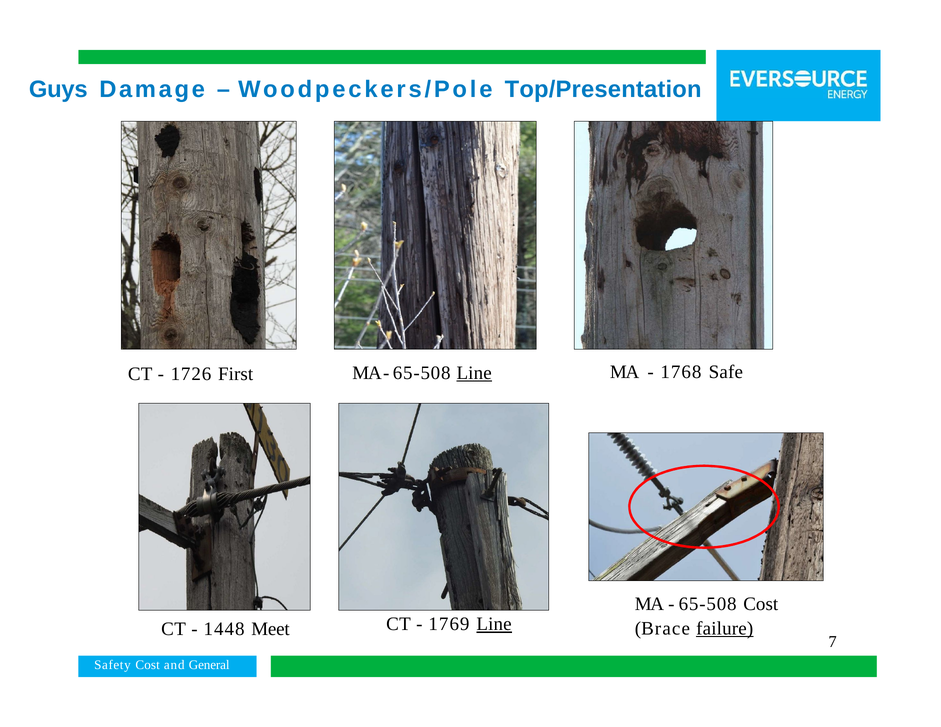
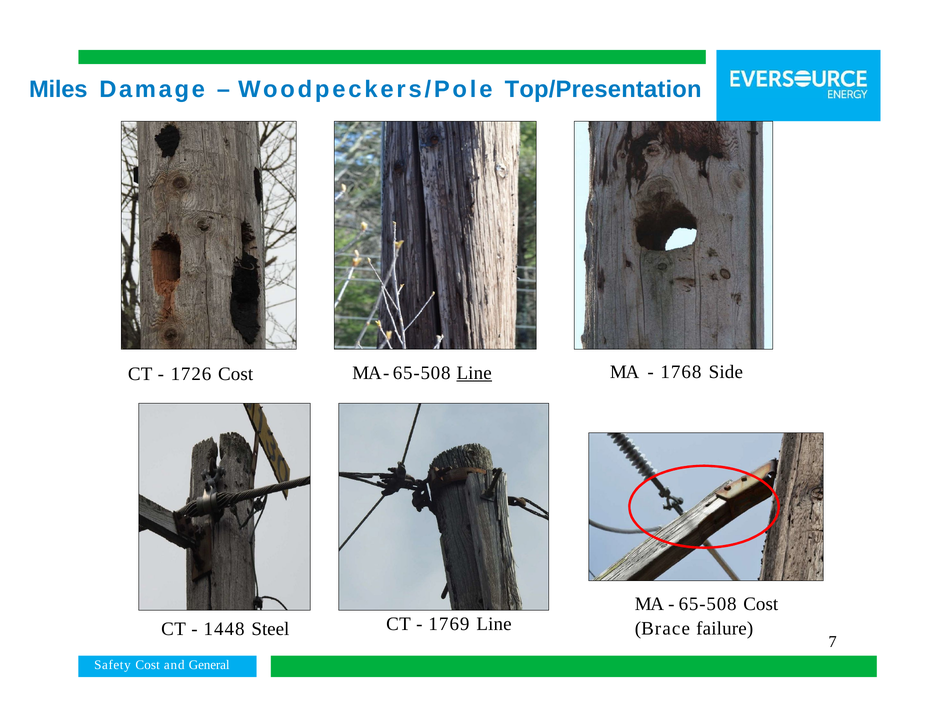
Guys: Guys -> Miles
Safe: Safe -> Side
1726 First: First -> Cost
failure underline: present -> none
Meet: Meet -> Steel
Line at (494, 624) underline: present -> none
